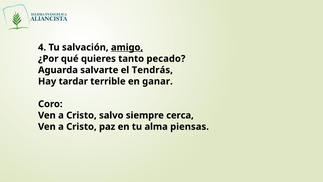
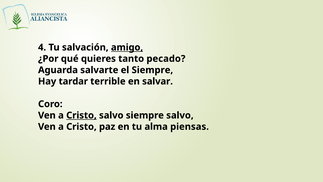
el Tendrás: Tendrás -> Siempre
ganar: ganar -> salvar
Cristo at (81, 115) underline: none -> present
siempre cerca: cerca -> salvo
